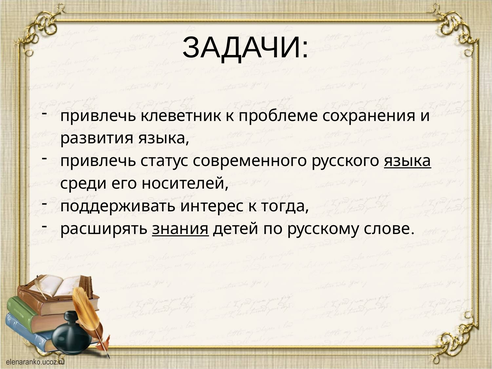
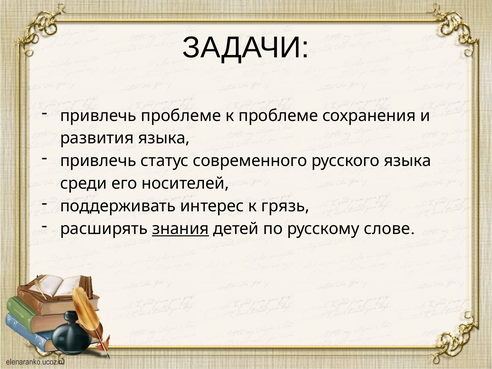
привлечь клеветник: клеветник -> проблеме
языка at (408, 161) underline: present -> none
тогда: тогда -> грязь
